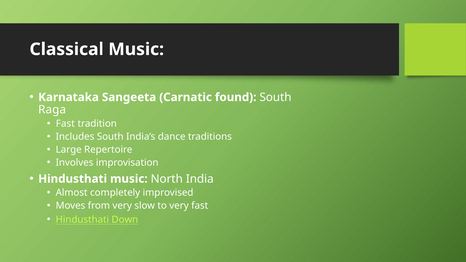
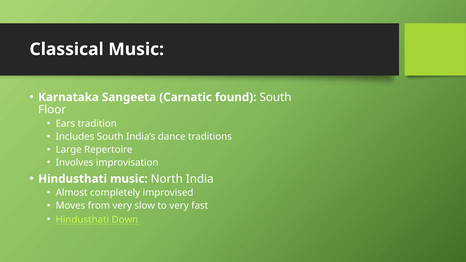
Raga: Raga -> Floor
Fast at (65, 124): Fast -> Ears
